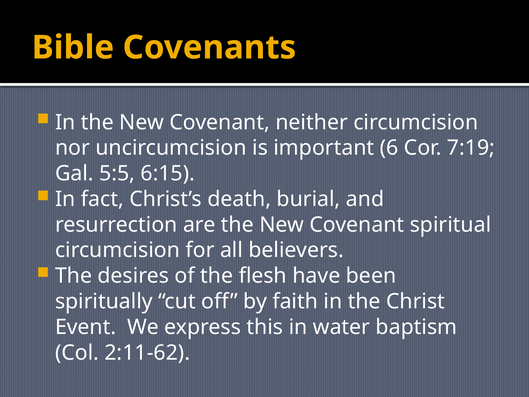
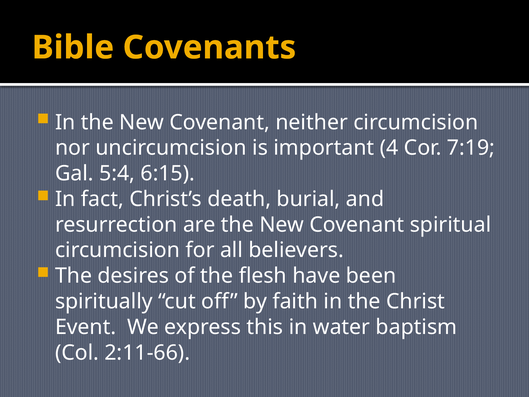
6: 6 -> 4
5:5: 5:5 -> 5:4
2:11-62: 2:11-62 -> 2:11-66
